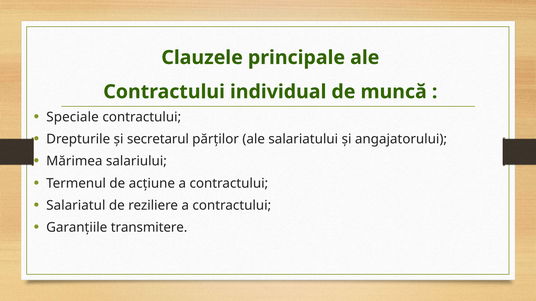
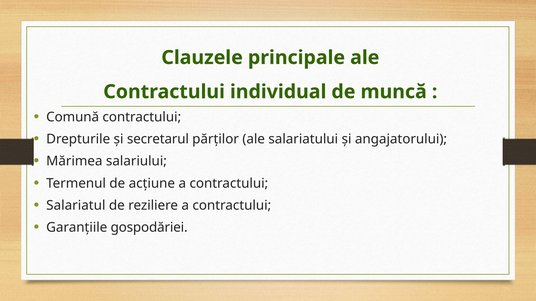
Speciale: Speciale -> Comună
transmitere: transmitere -> gospodăriei
